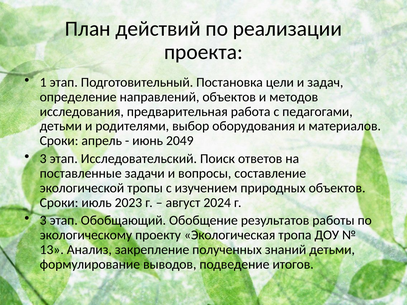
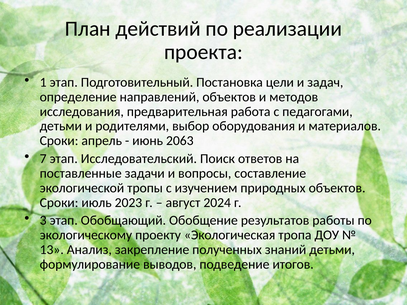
2049: 2049 -> 2063
3 at (43, 159): 3 -> 7
